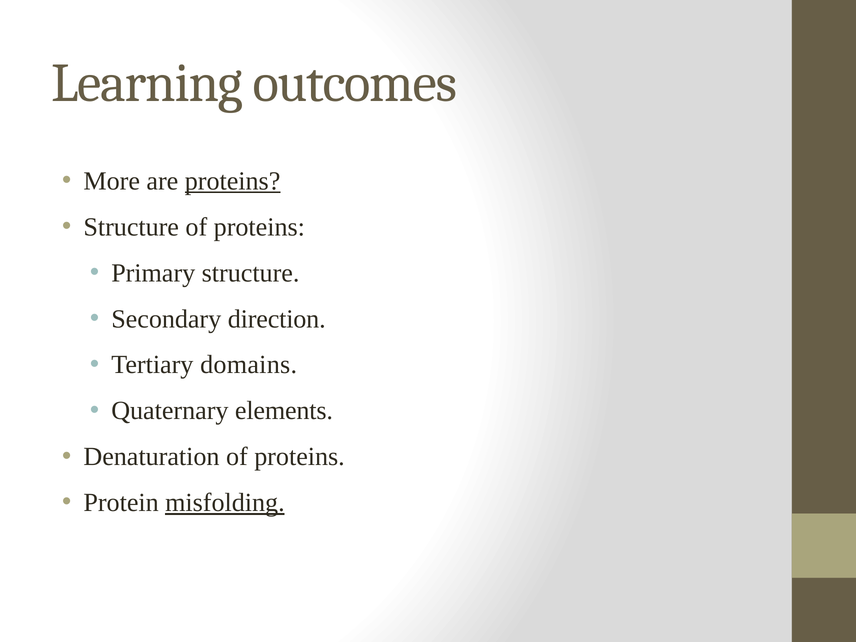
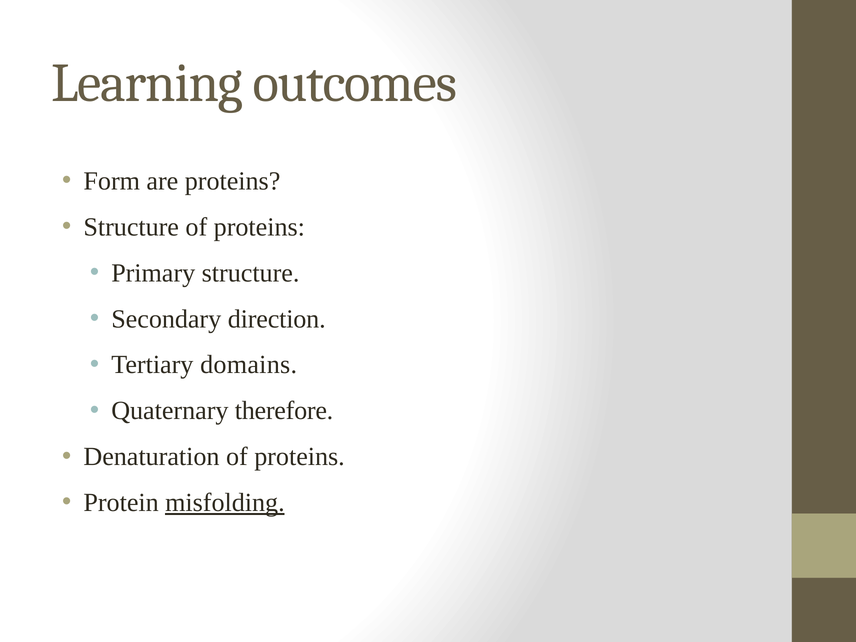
More: More -> Form
proteins at (233, 181) underline: present -> none
elements: elements -> therefore
